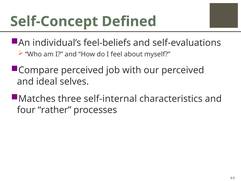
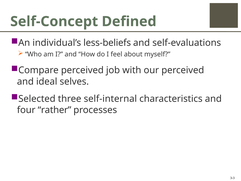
feel-beliefs: feel-beliefs -> less-beliefs
Matches: Matches -> Selected
